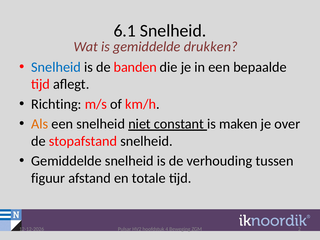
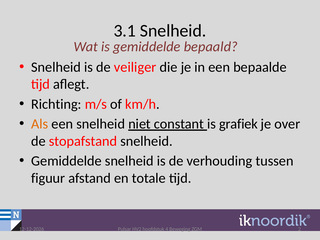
6.1: 6.1 -> 3.1
drukken: drukken -> bepaald
Snelheid at (56, 67) colour: blue -> black
banden: banden -> veiliger
maken: maken -> grafiek
